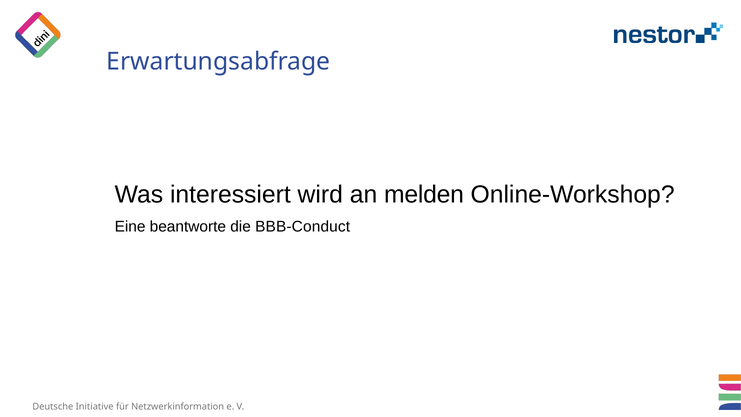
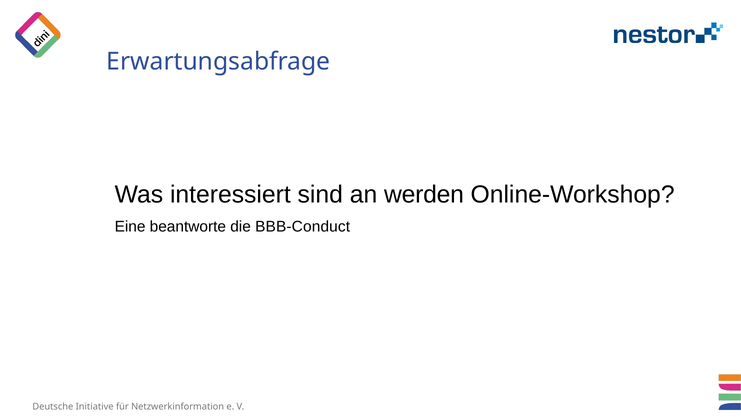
wird: wird -> sind
melden: melden -> werden
